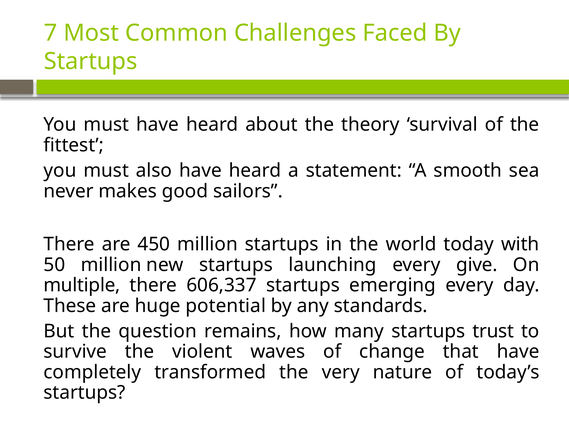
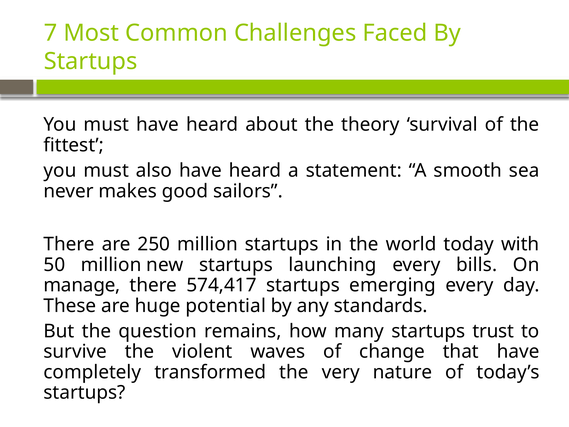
450: 450 -> 250
give: give -> bills
multiple: multiple -> manage
606,337: 606,337 -> 574,417
